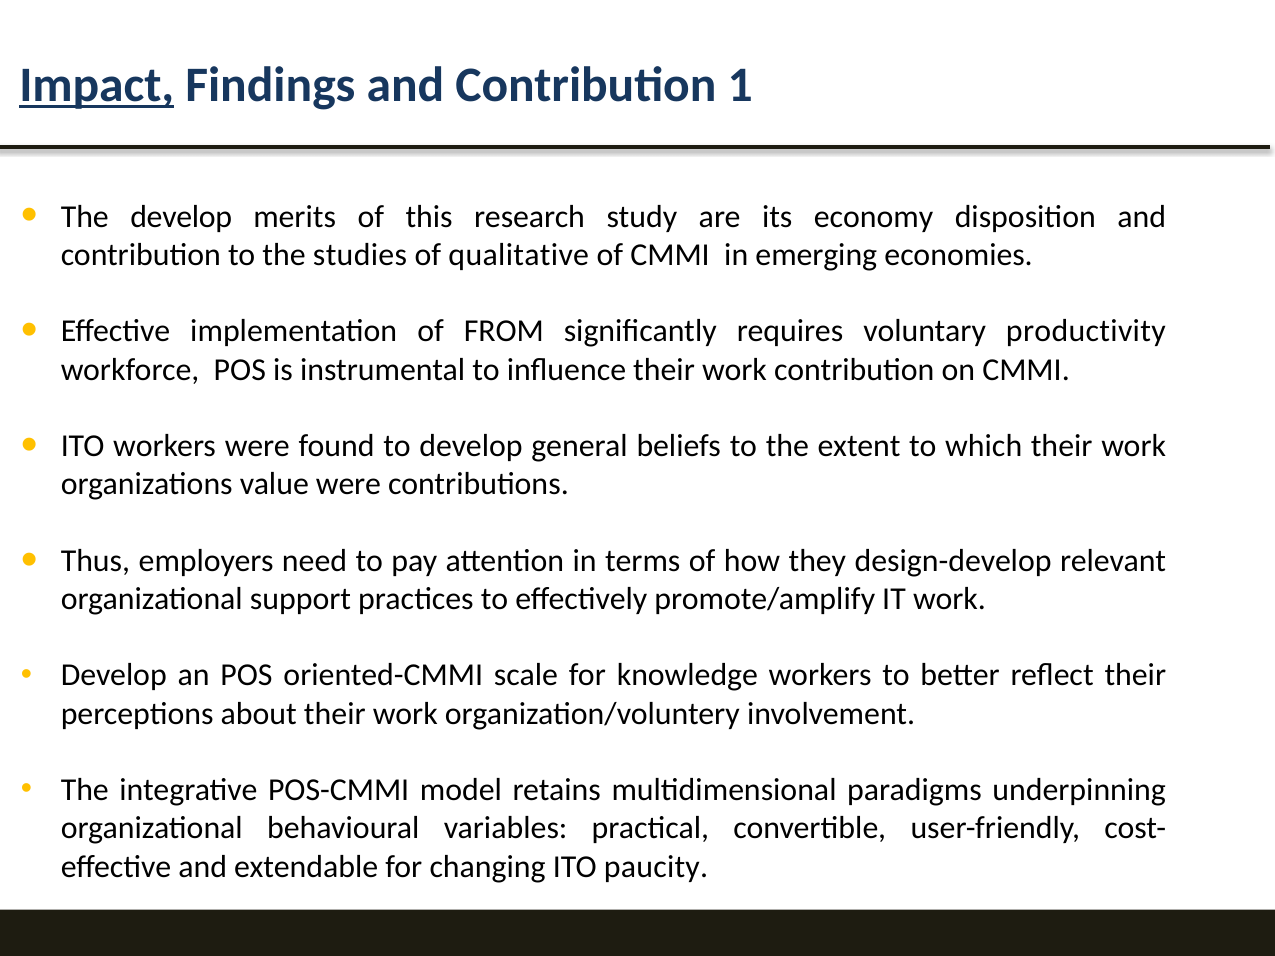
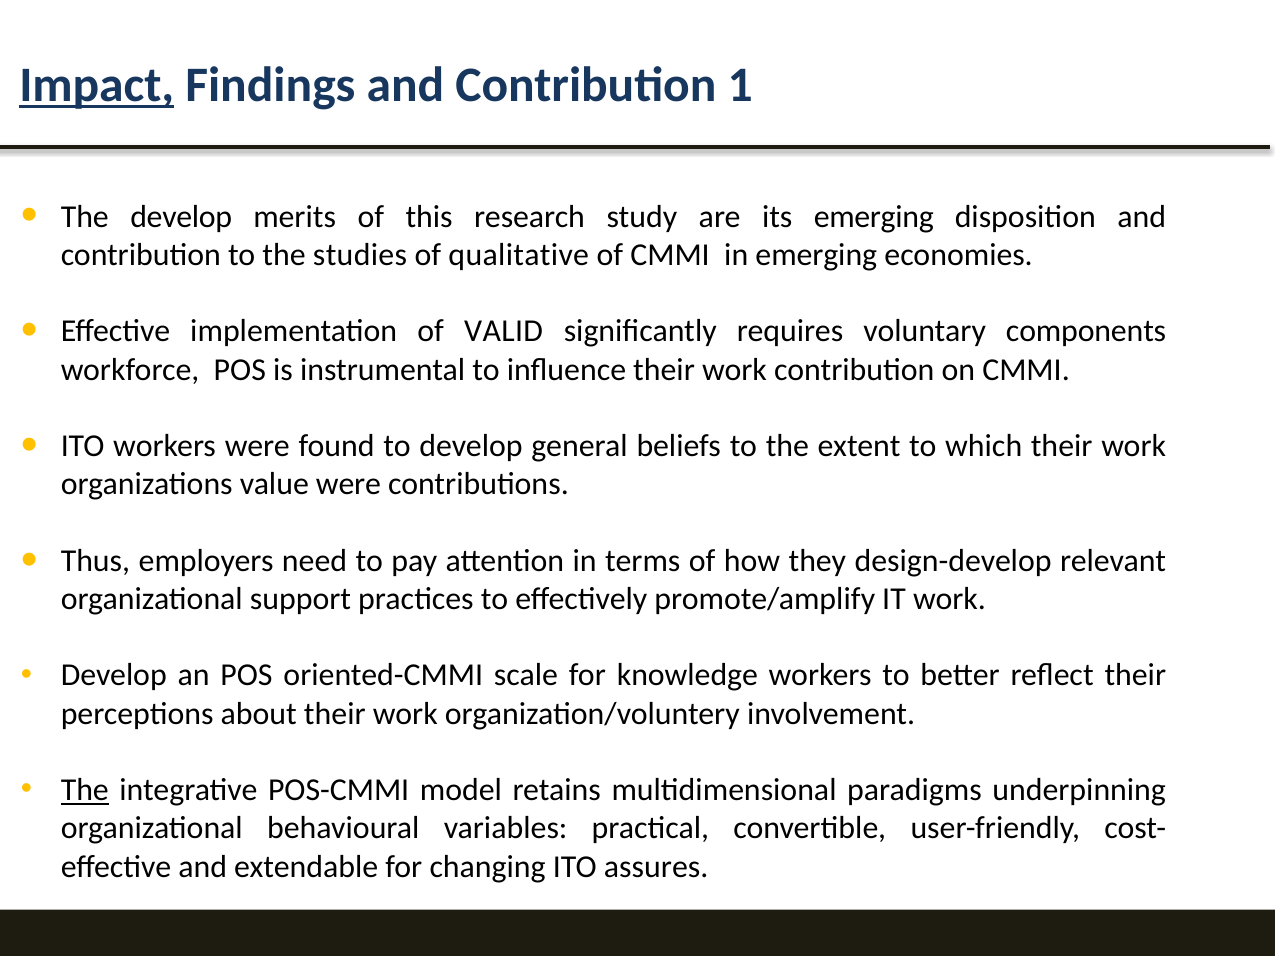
its economy: economy -> emerging
FROM: FROM -> VALID
productivity: productivity -> components
The at (85, 790) underline: none -> present
paucity: paucity -> assures
